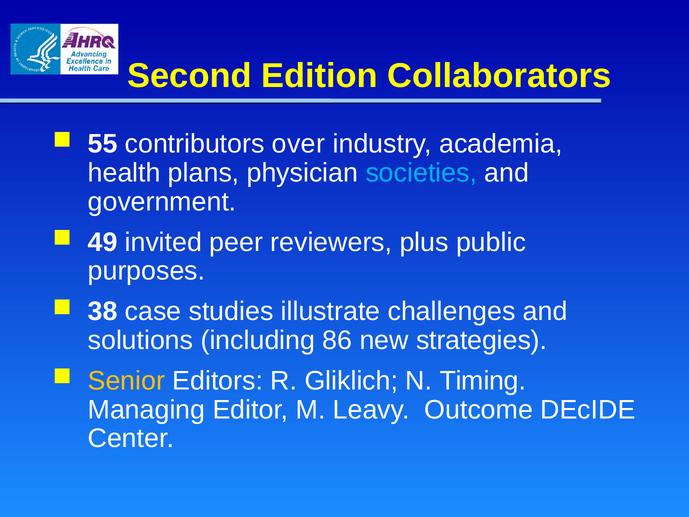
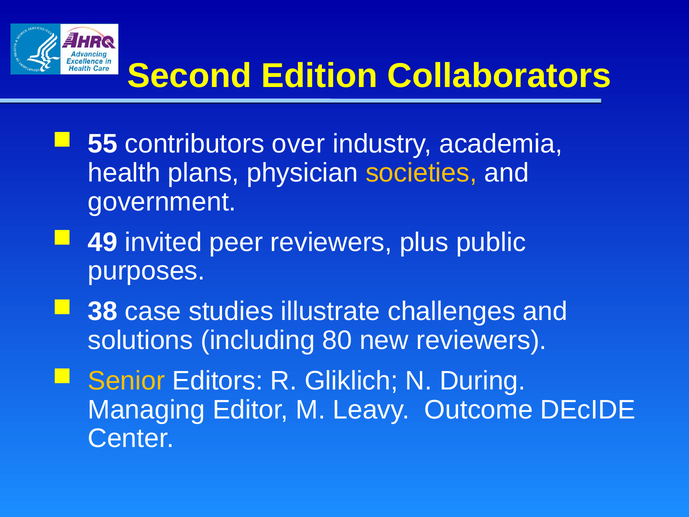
societies colour: light blue -> yellow
86: 86 -> 80
new strategies: strategies -> reviewers
Timing: Timing -> During
